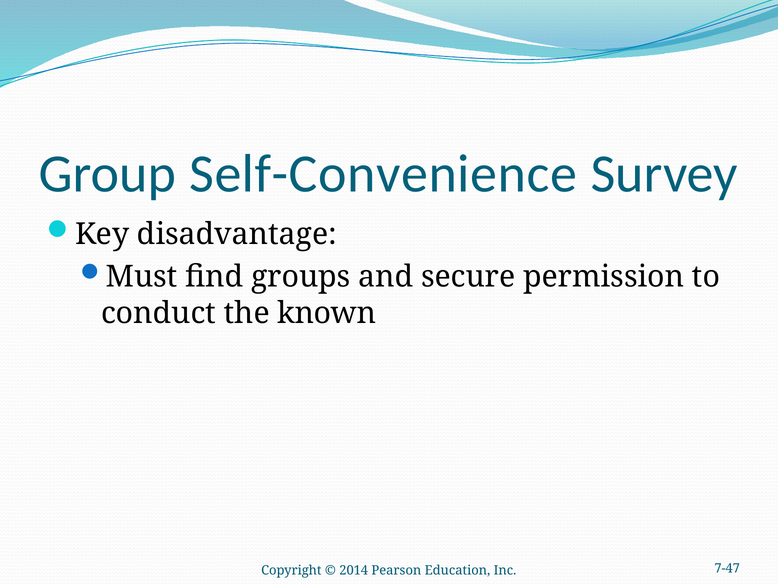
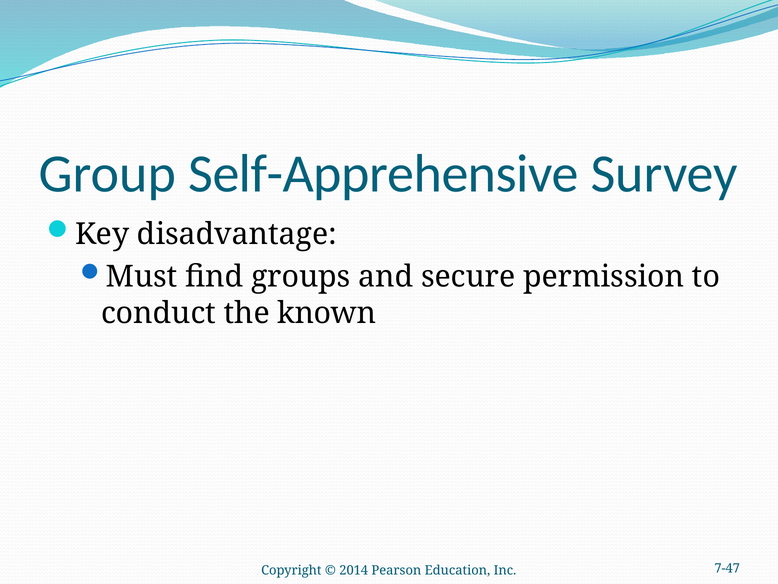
Self-Convenience: Self-Convenience -> Self-Apprehensive
